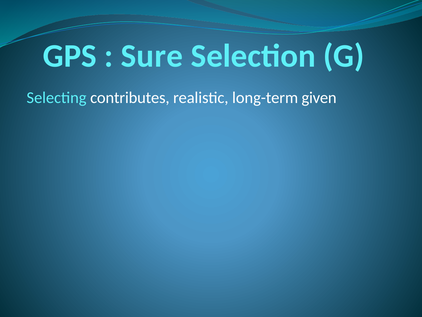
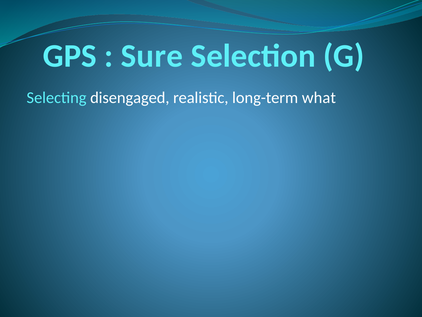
contributes: contributes -> disengaged
given: given -> what
